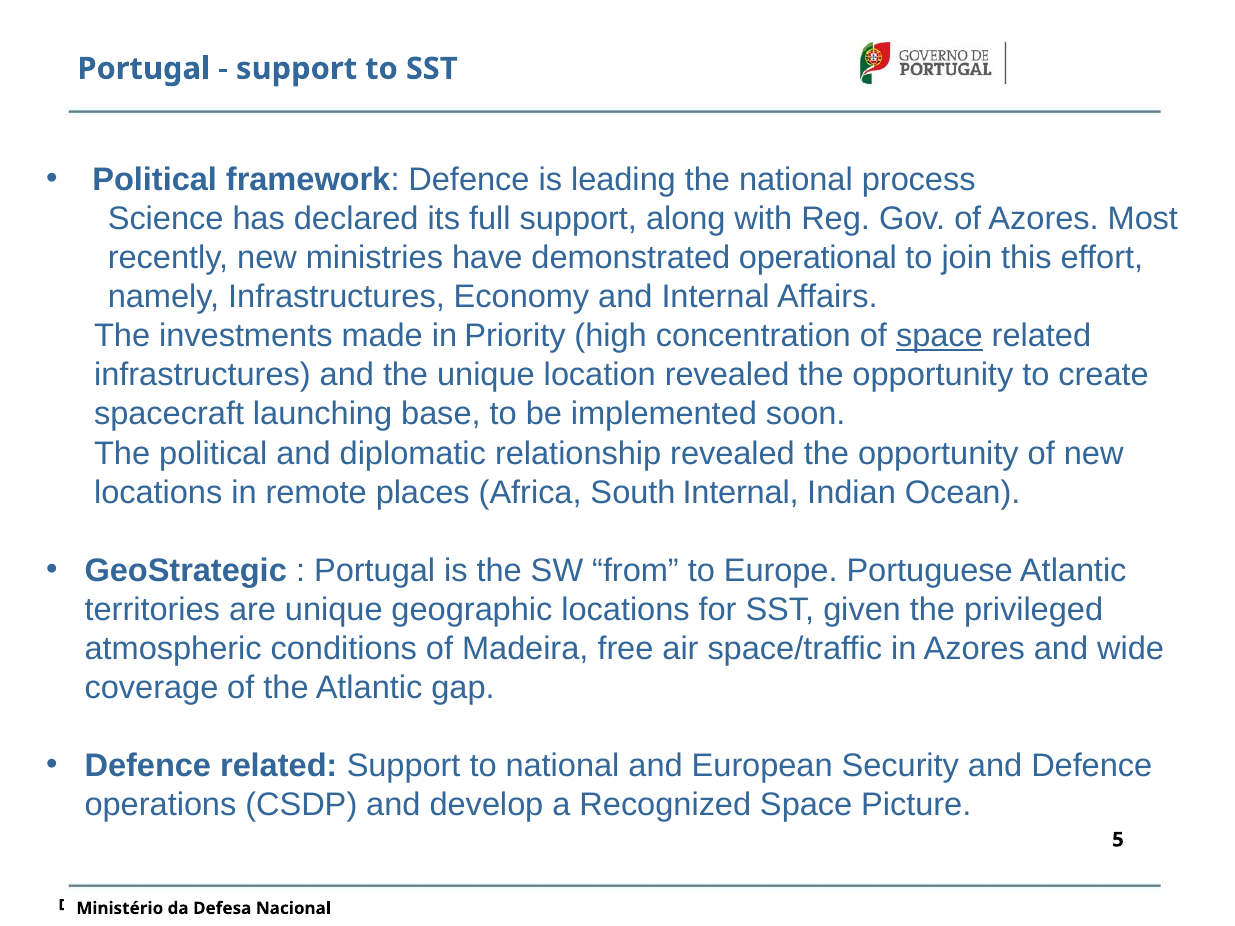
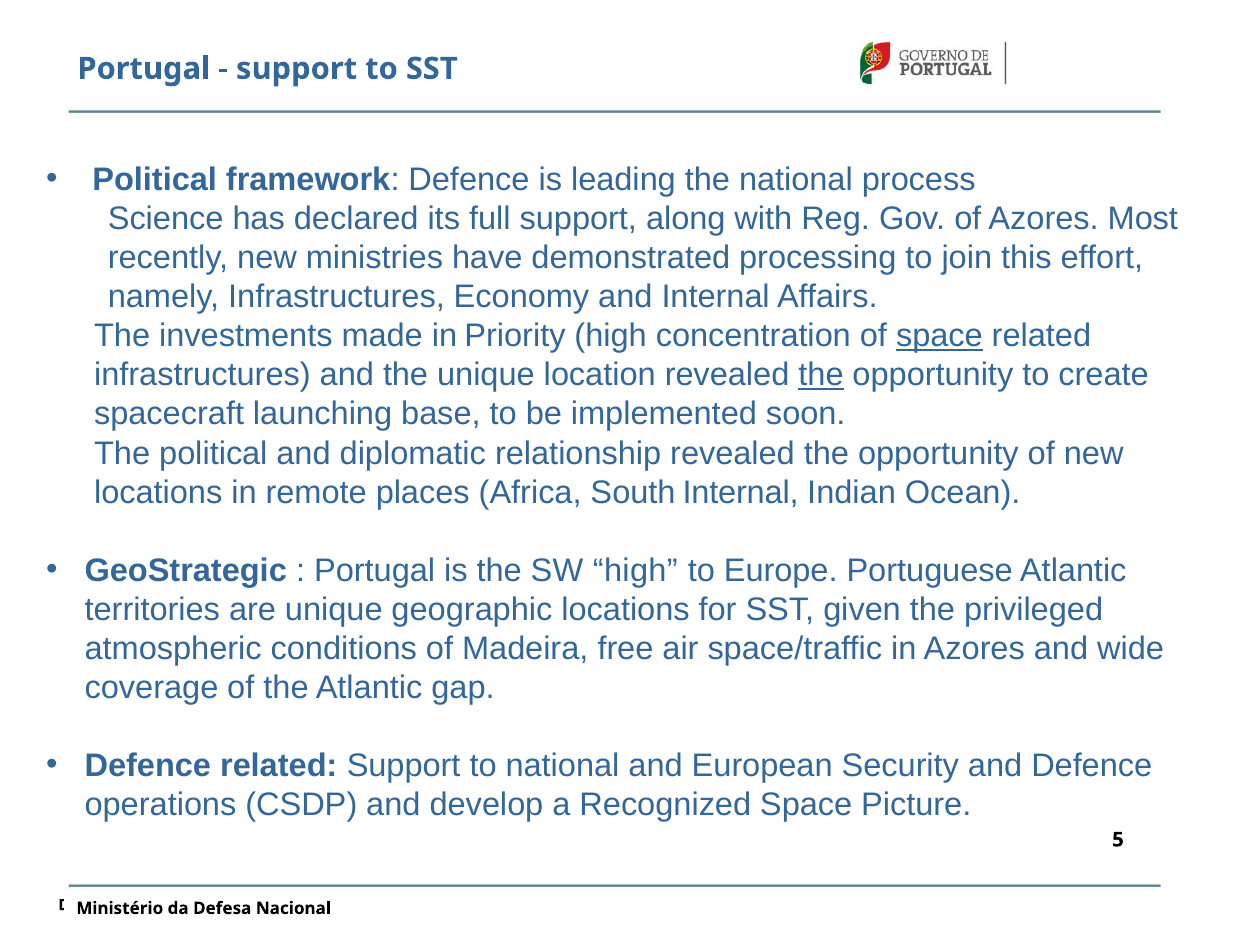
operational: operational -> processing
the at (821, 375) underline: none -> present
SW from: from -> high
